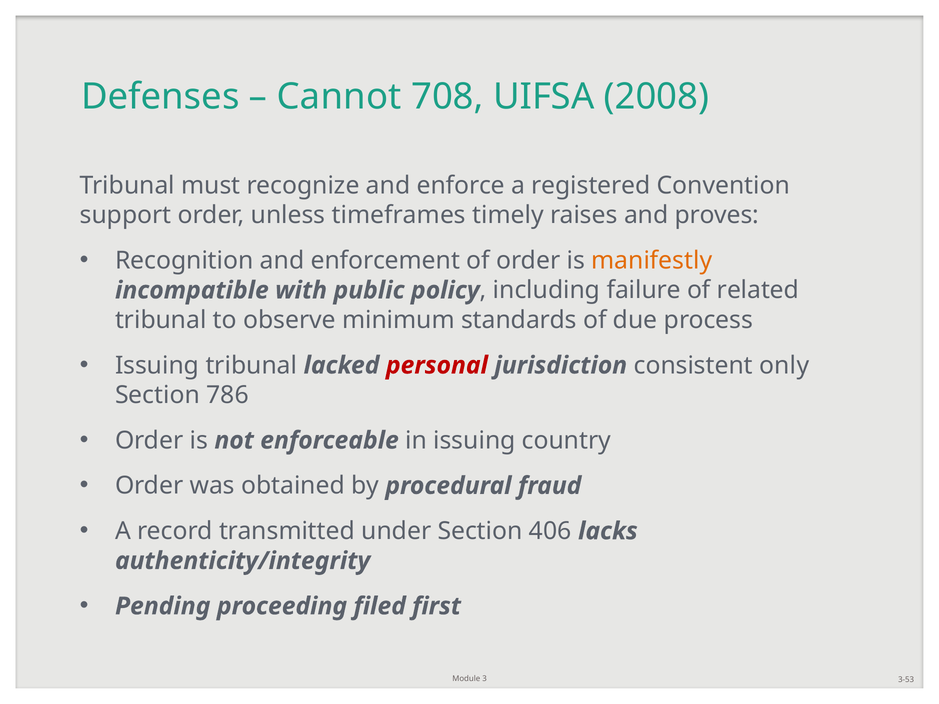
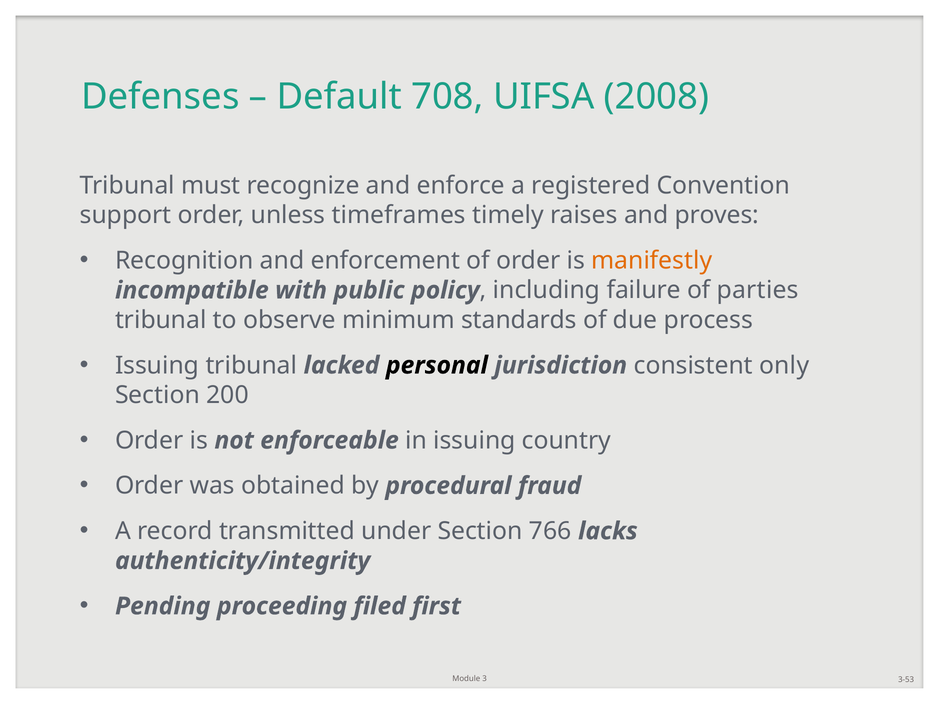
Cannot: Cannot -> Default
related: related -> parties
personal colour: red -> black
786: 786 -> 200
406: 406 -> 766
